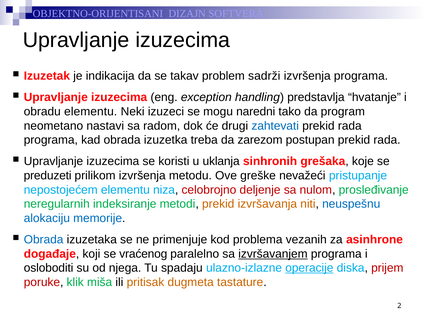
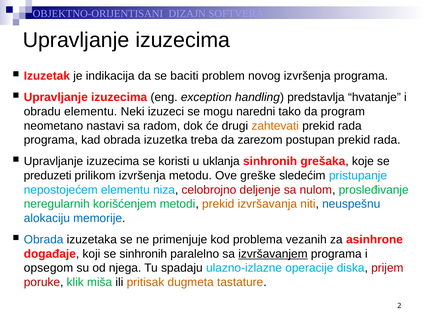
takav: takav -> baciti
sadrži: sadrži -> novog
zahtevati colour: blue -> orange
nevažeći: nevažeći -> sledećim
indeksiranje: indeksiranje -> korišćenjem
se vraćenog: vraćenog -> sinhronih
osloboditi: osloboditi -> opsegom
operacije underline: present -> none
